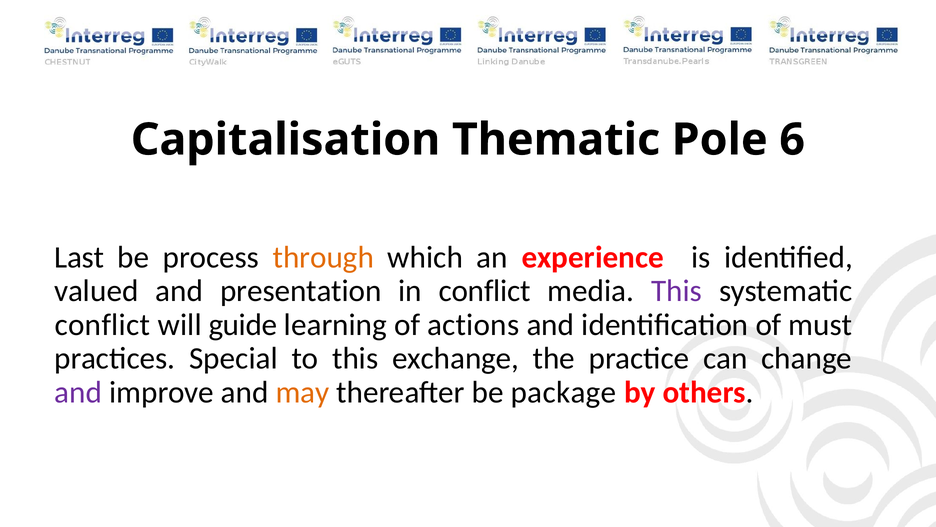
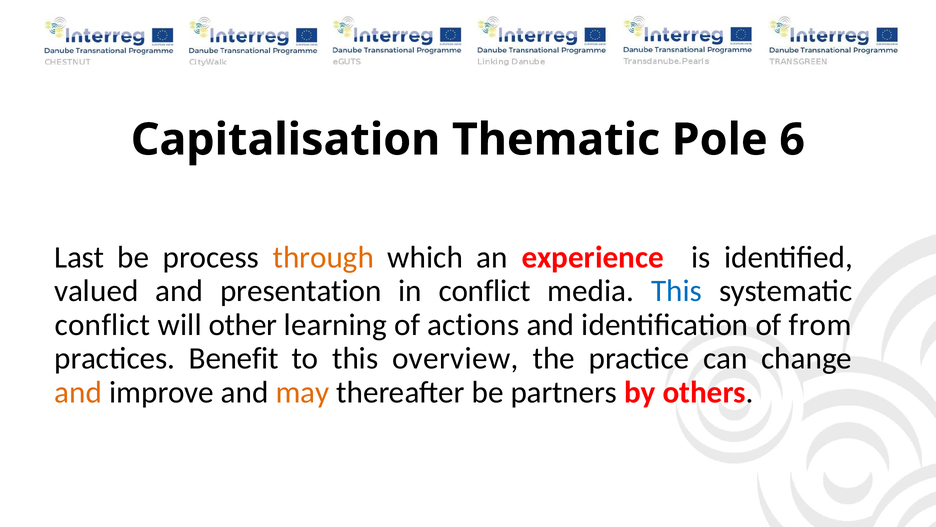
This at (677, 291) colour: purple -> blue
guide: guide -> other
must: must -> from
Special: Special -> Benefit
exchange: exchange -> overview
and at (78, 392) colour: purple -> orange
package: package -> partners
